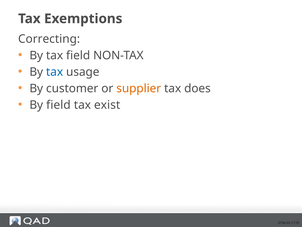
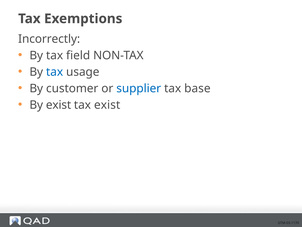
Correcting: Correcting -> Incorrectly
supplier colour: orange -> blue
does: does -> base
By field: field -> exist
